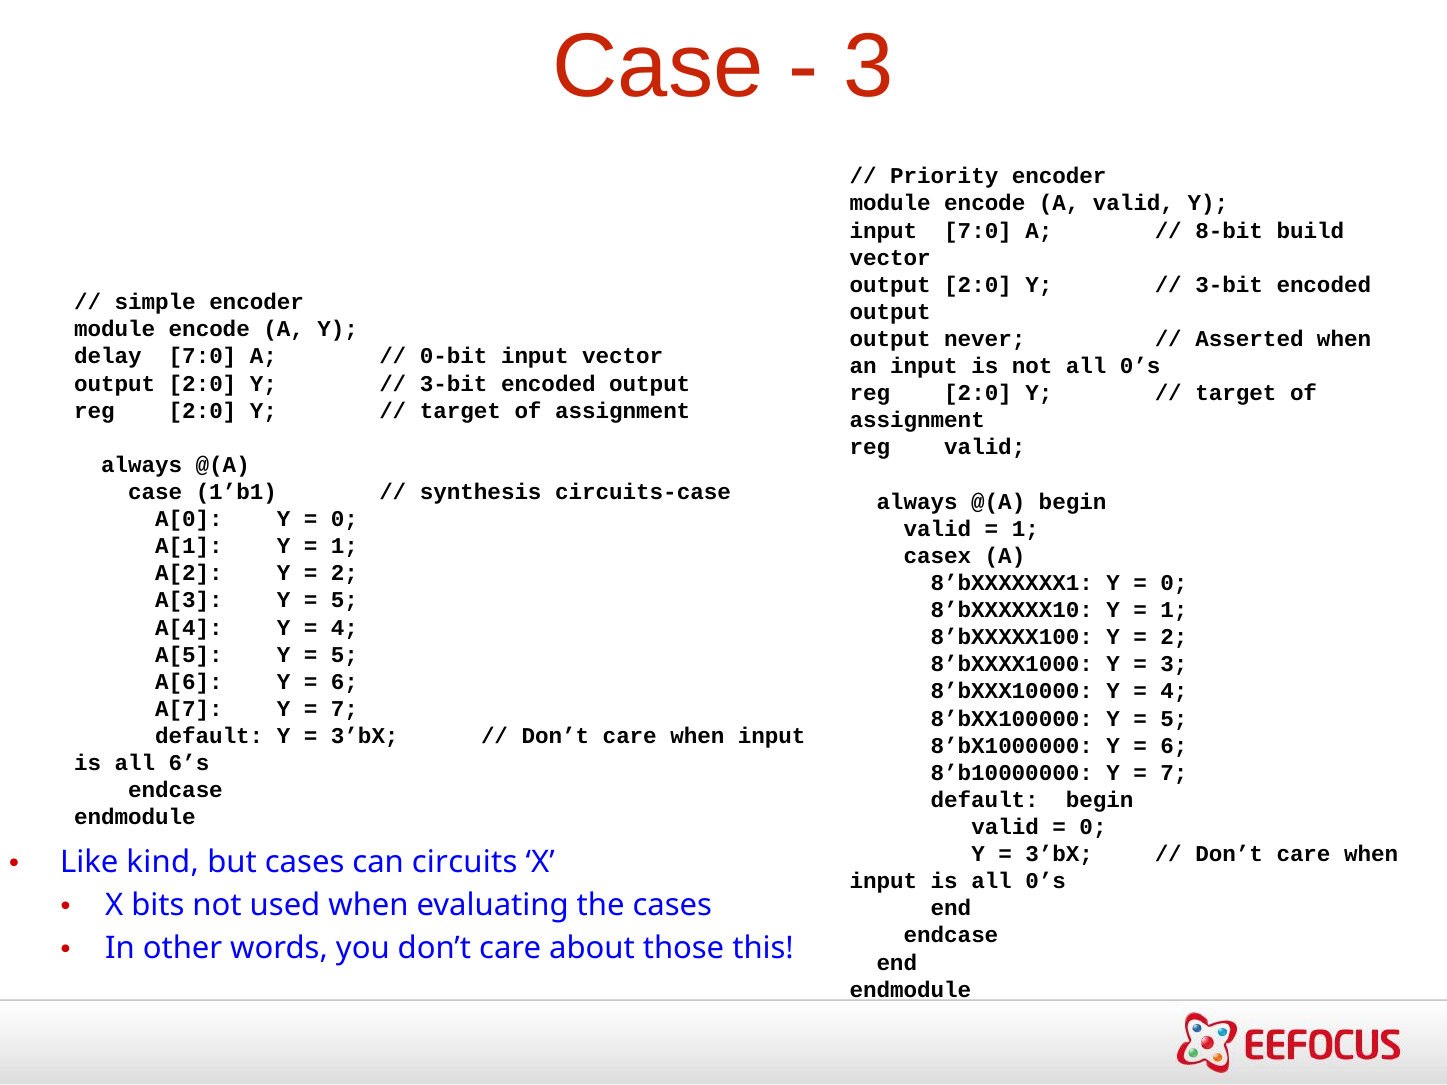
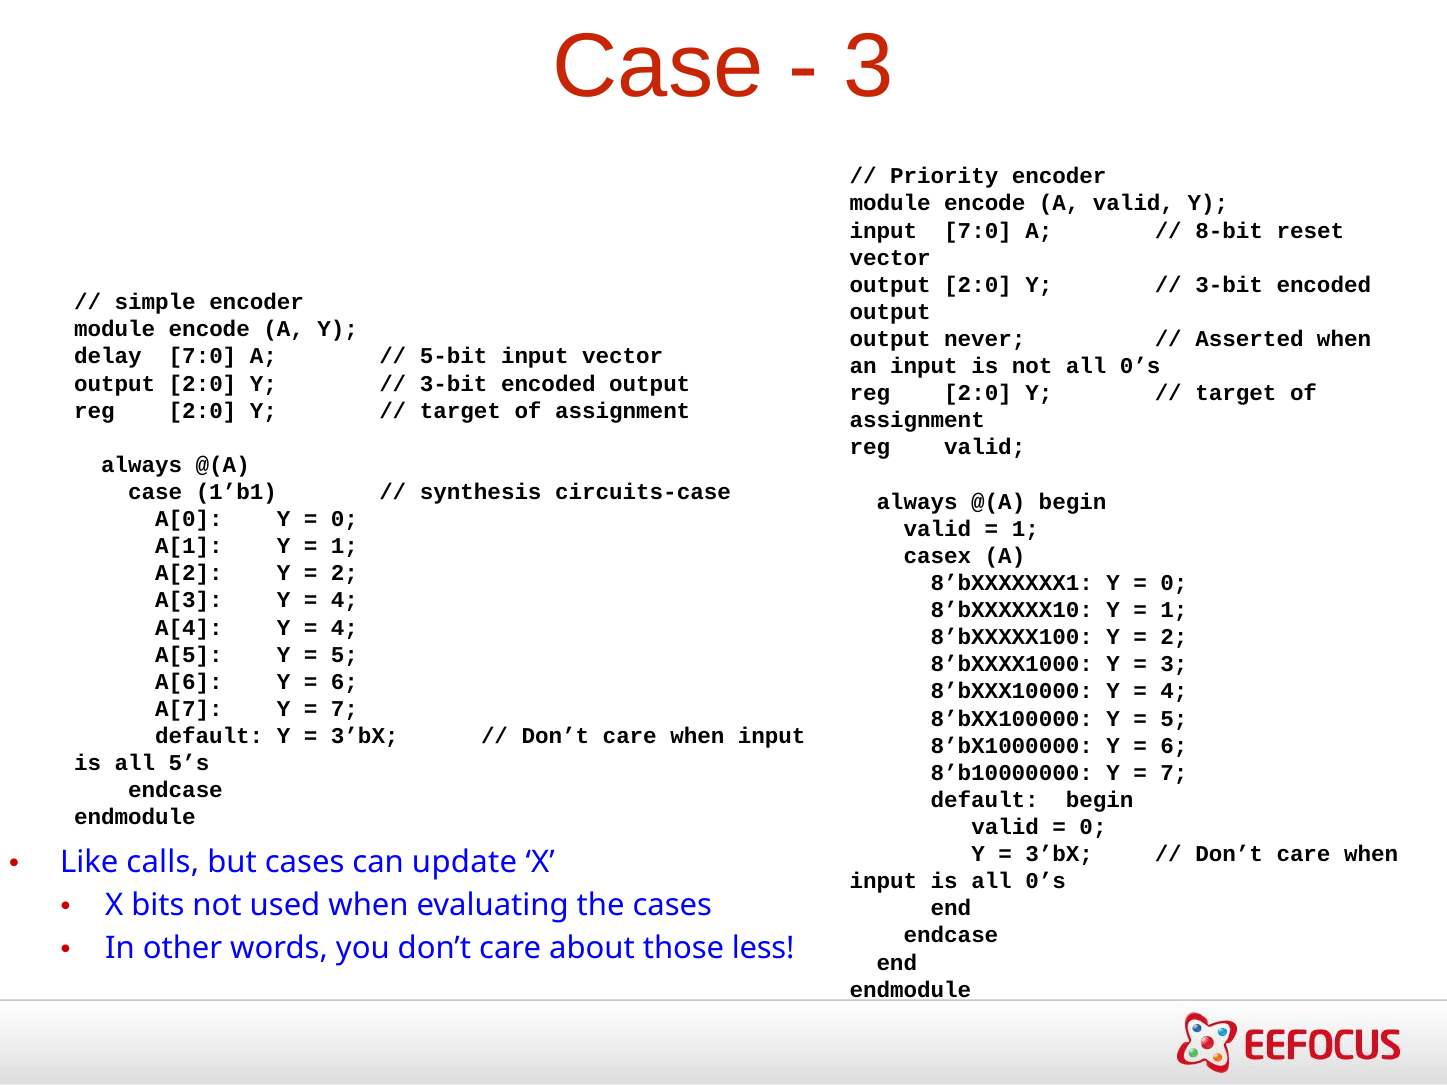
build: build -> reset
0-bit: 0-bit -> 5-bit
5 at (344, 601): 5 -> 4
6’s: 6’s -> 5’s
kind: kind -> calls
circuits: circuits -> update
this: this -> less
